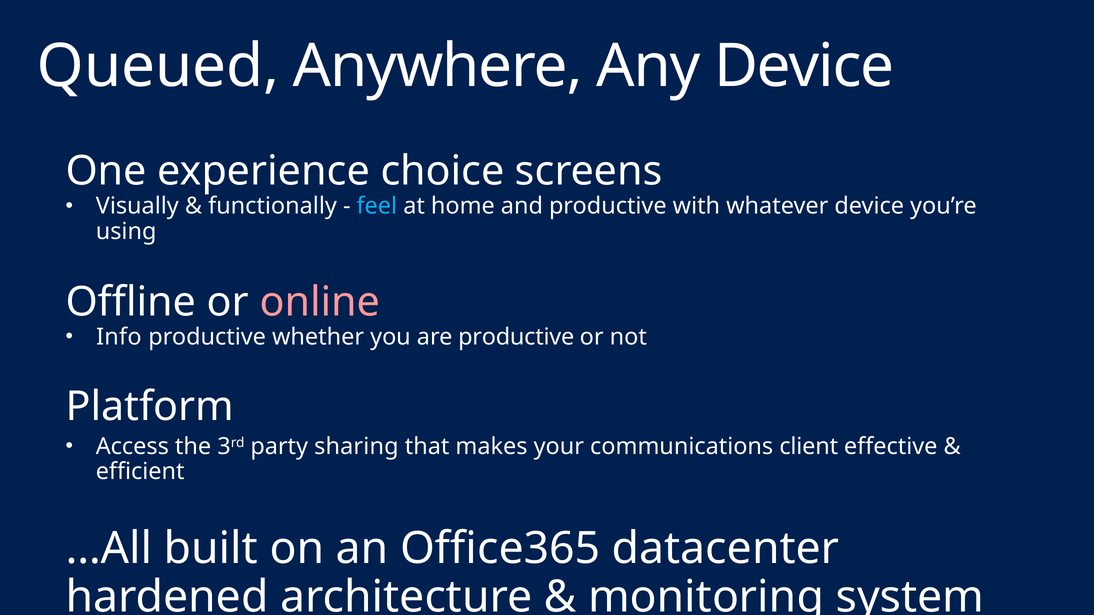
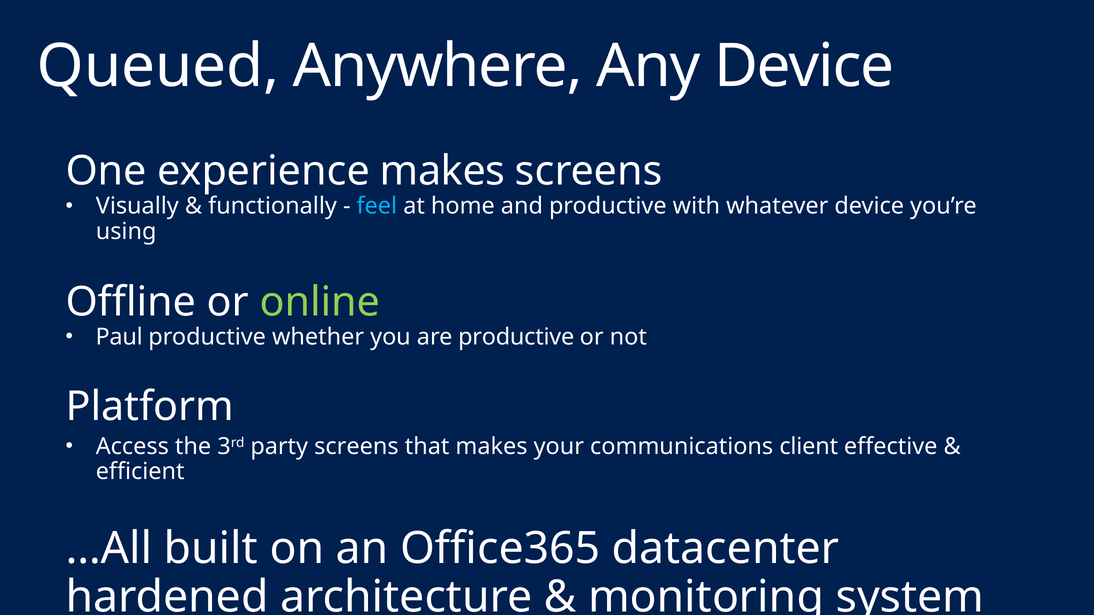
experience choice: choice -> makes
online colour: pink -> light green
Info: Info -> Paul
party sharing: sharing -> screens
